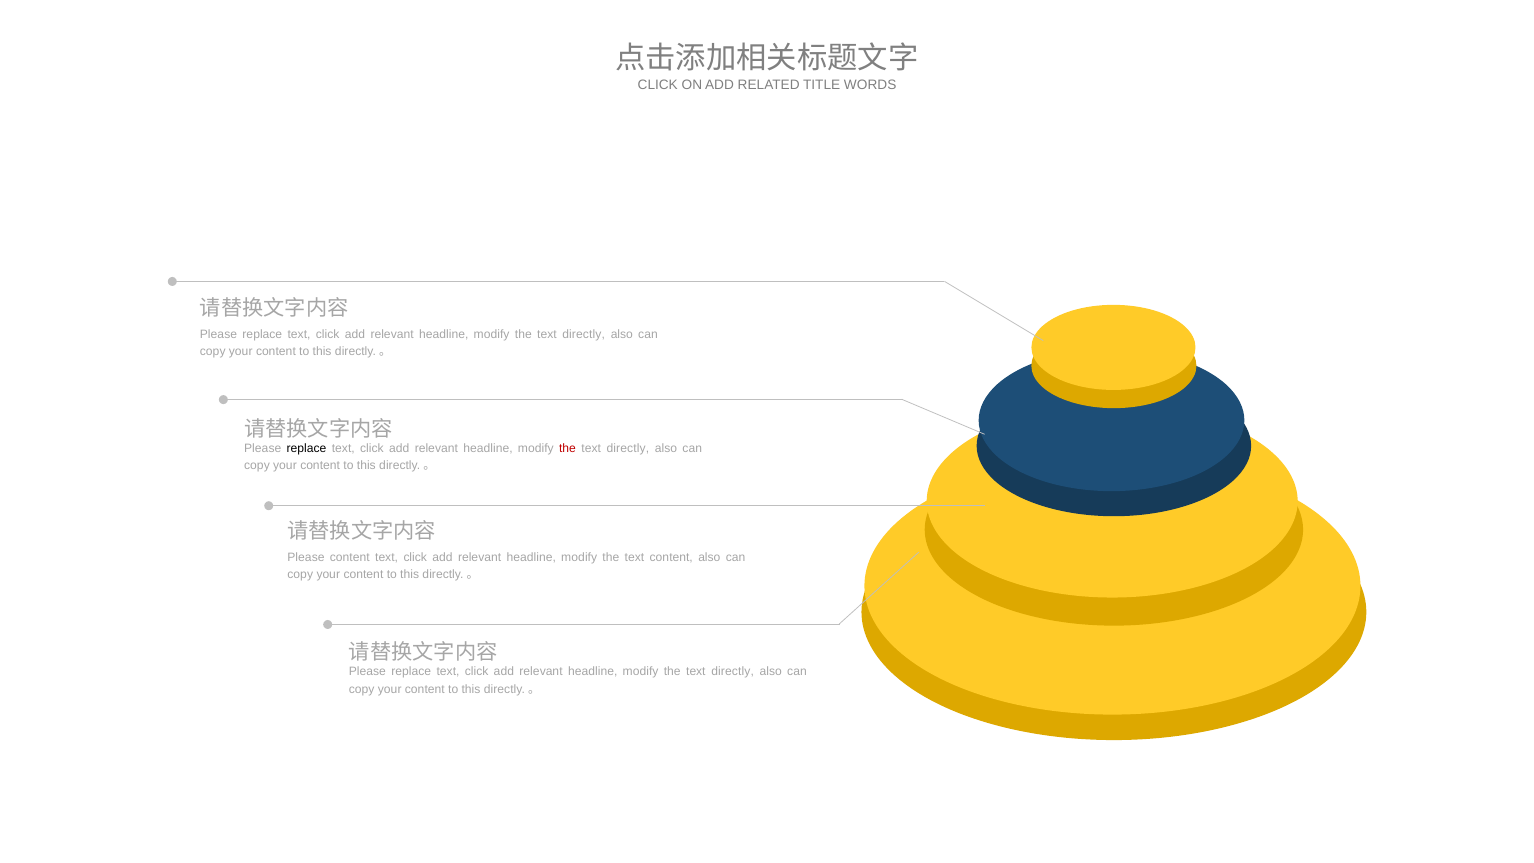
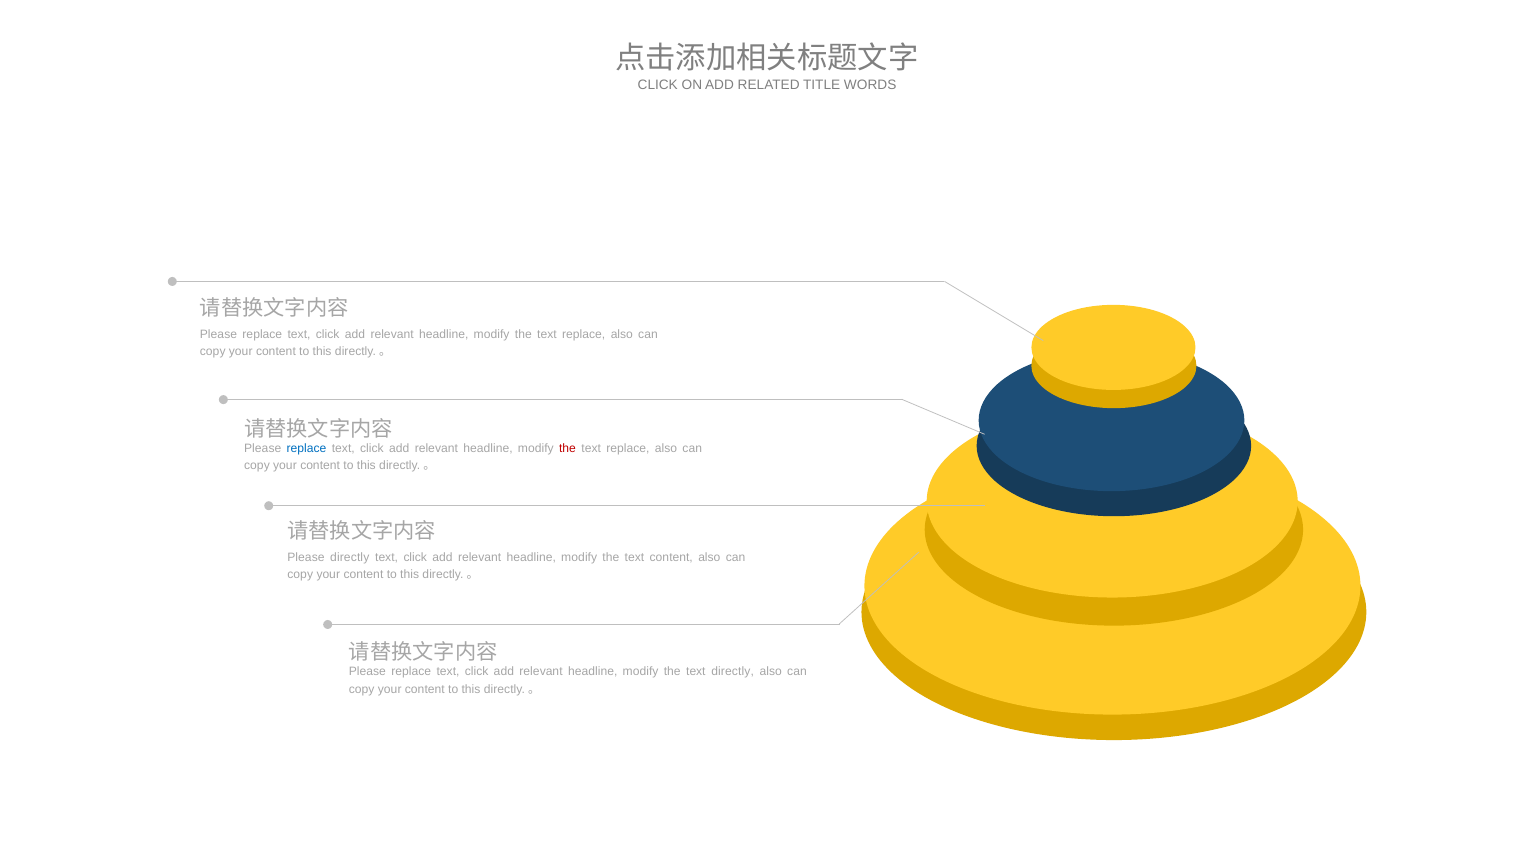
directly at (584, 334): directly -> replace
replace at (307, 448) colour: black -> blue
directly at (628, 448): directly -> replace
Please content: content -> directly
